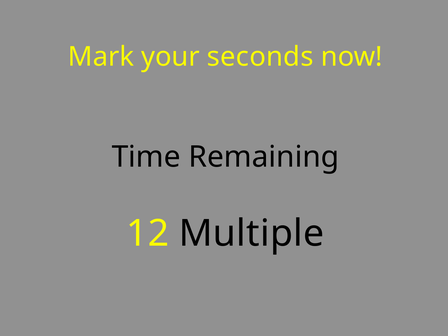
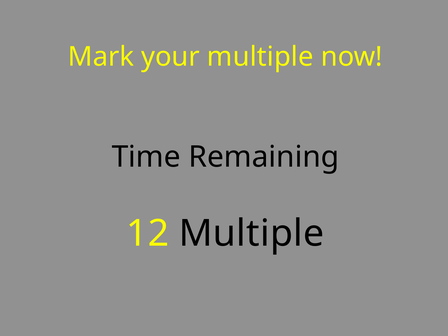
your seconds: seconds -> multiple
